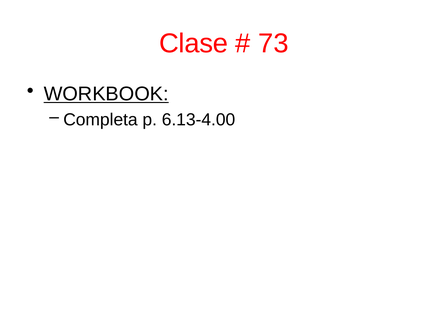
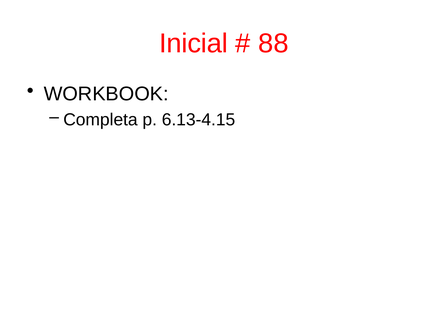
Clase: Clase -> Inicial
73: 73 -> 88
WORKBOOK underline: present -> none
6.13-4.00: 6.13-4.00 -> 6.13-4.15
